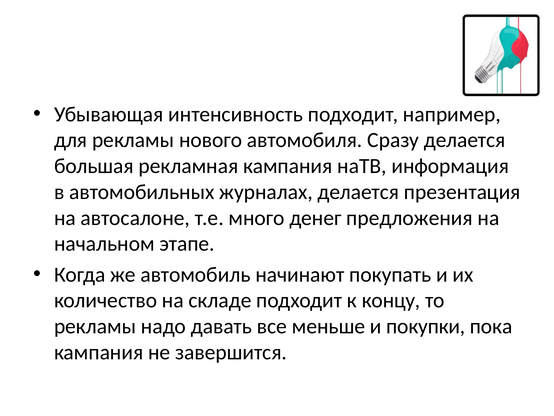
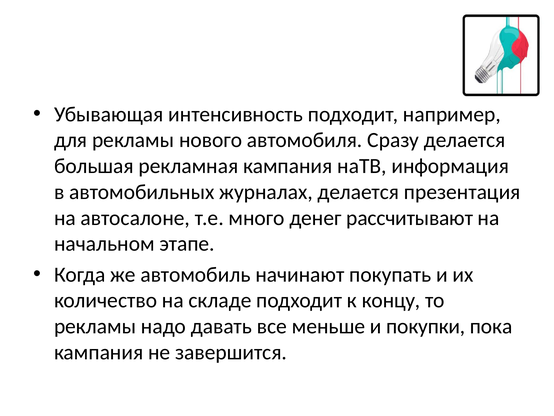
предложения: предложения -> рассчитывают
